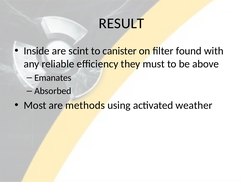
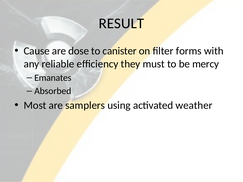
Inside: Inside -> Cause
scint: scint -> dose
found: found -> forms
above: above -> mercy
methods: methods -> samplers
